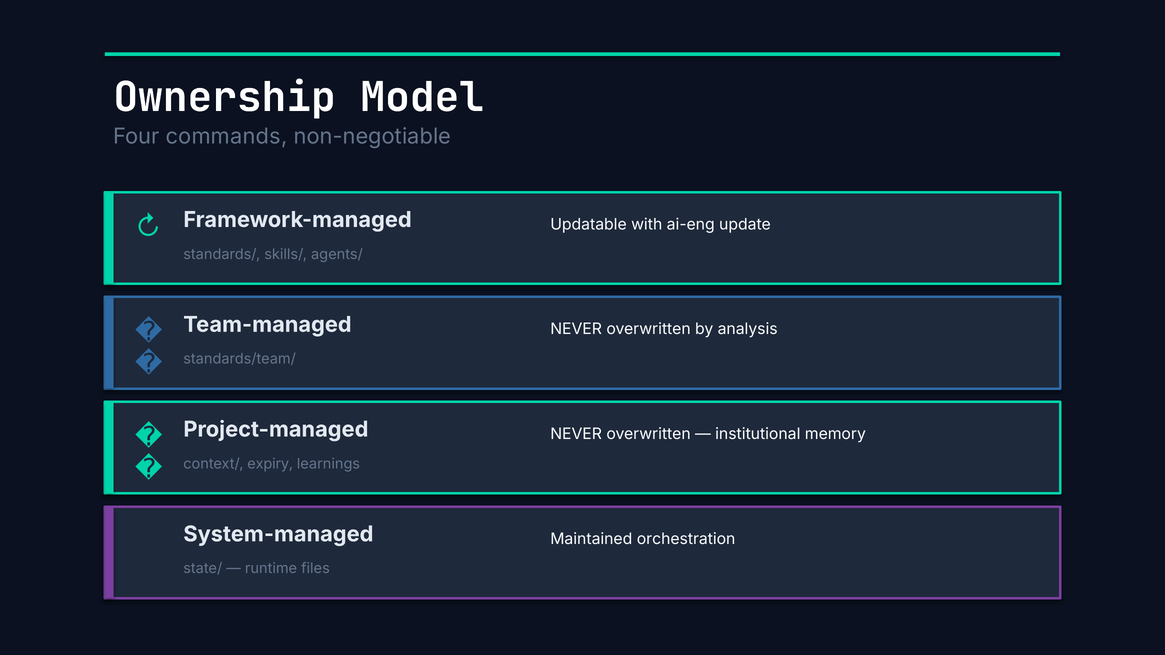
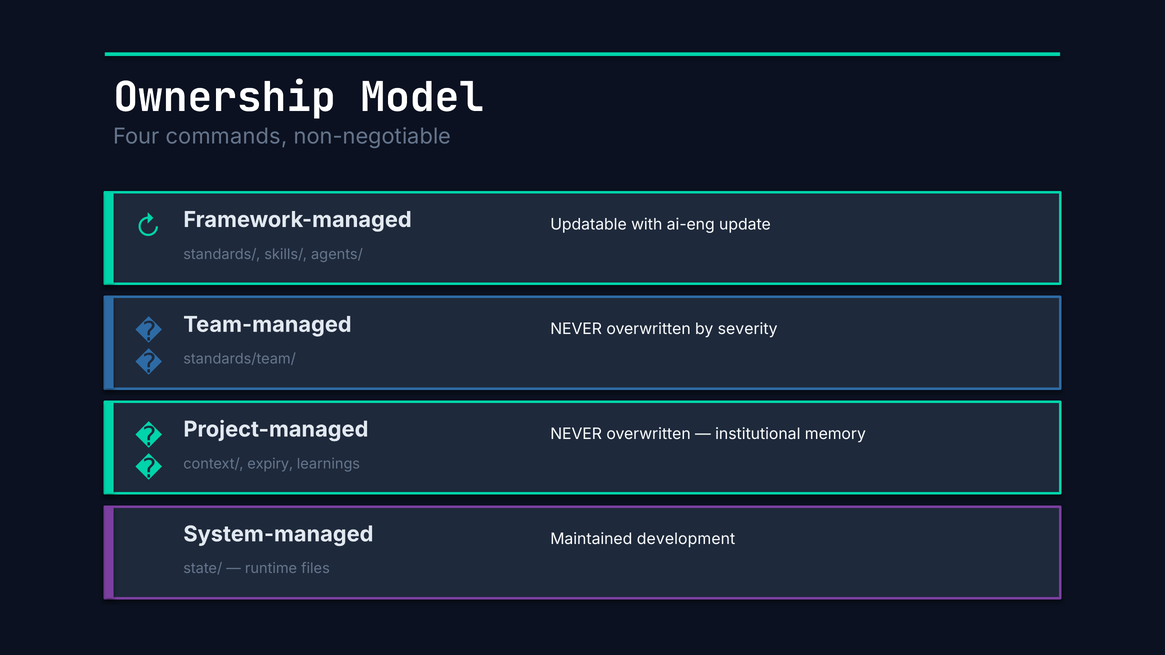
analysis: analysis -> severity
orchestration: orchestration -> development
